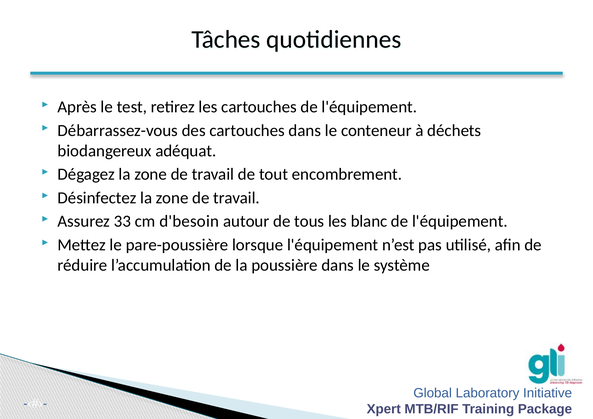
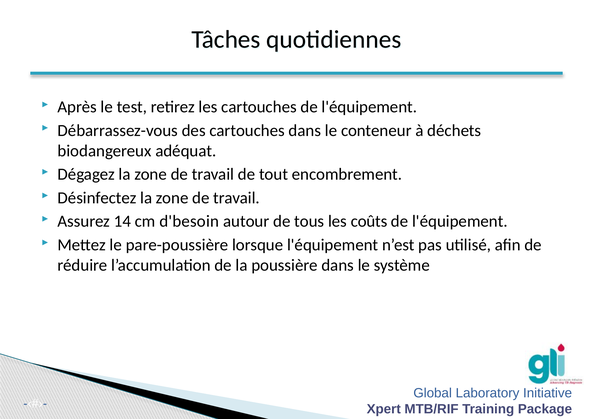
33: 33 -> 14
blanc: blanc -> coûts
